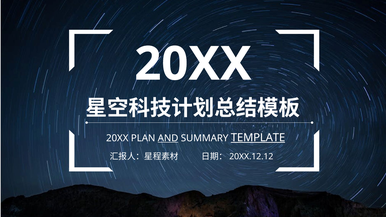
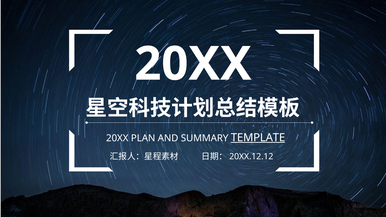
AND underline: present -> none
